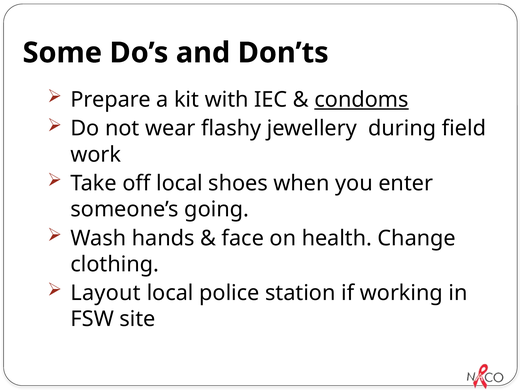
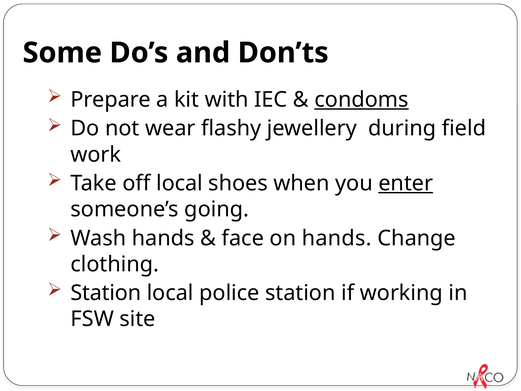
enter underline: none -> present
on health: health -> hands
Layout at (106, 293): Layout -> Station
